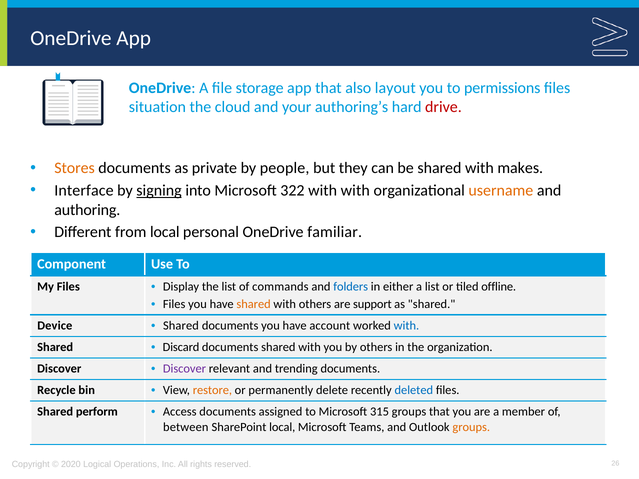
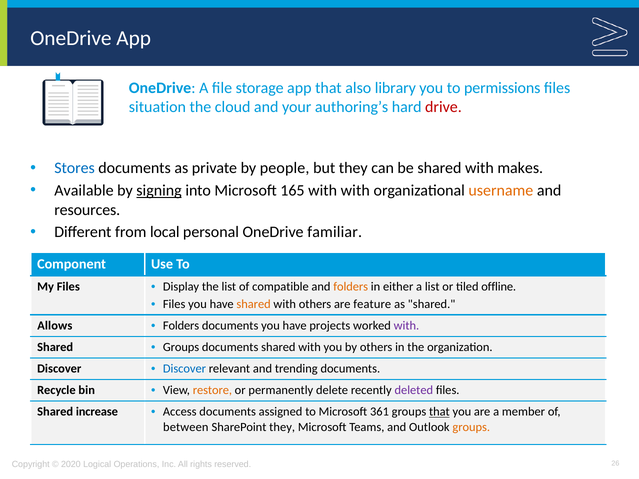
layout: layout -> library
Stores colour: orange -> blue
Interface: Interface -> Available
322: 322 -> 165
authoring: authoring -> resources
commands: commands -> compatible
folders at (351, 287) colour: blue -> orange
support: support -> feature
Device: Device -> Allows
Shared at (181, 326): Shared -> Folders
account: account -> projects
with at (406, 326) colour: blue -> purple
Discard at (181, 347): Discard -> Groups
Discover at (185, 369) colour: purple -> blue
deleted colour: blue -> purple
perform: perform -> increase
315: 315 -> 361
that at (439, 412) underline: none -> present
SharePoint local: local -> they
